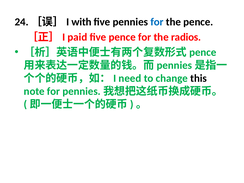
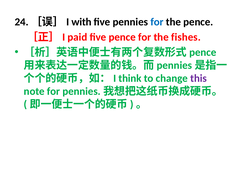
radios: radios -> fishes
need: need -> think
this colour: black -> purple
